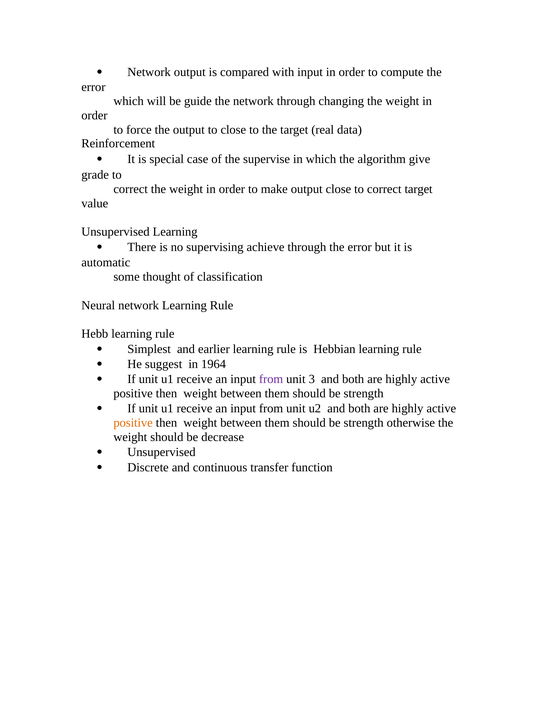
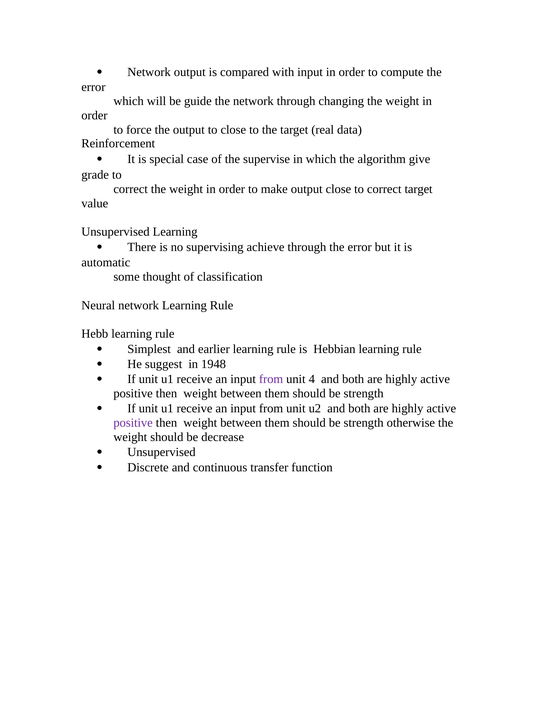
1964: 1964 -> 1948
3: 3 -> 4
positive at (133, 423) colour: orange -> purple
